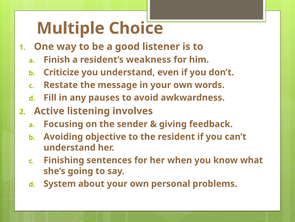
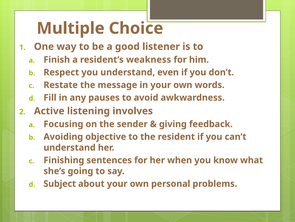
Criticize: Criticize -> Respect
System: System -> Subject
